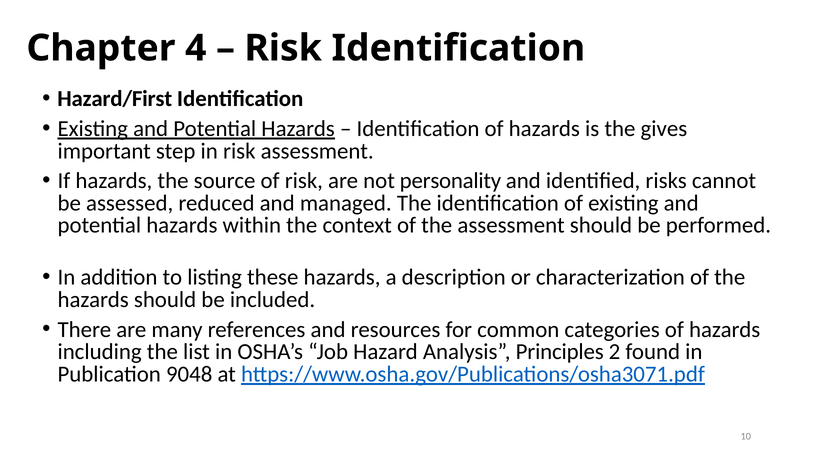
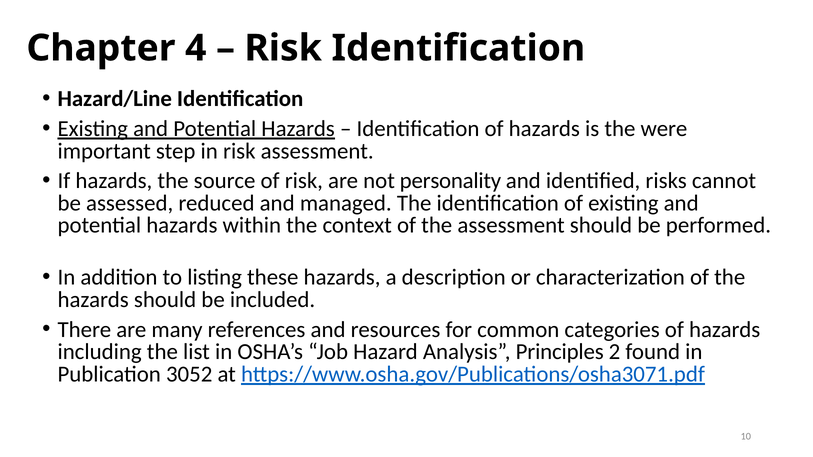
Hazard/First: Hazard/First -> Hazard/Line
gives: gives -> were
9048: 9048 -> 3052
